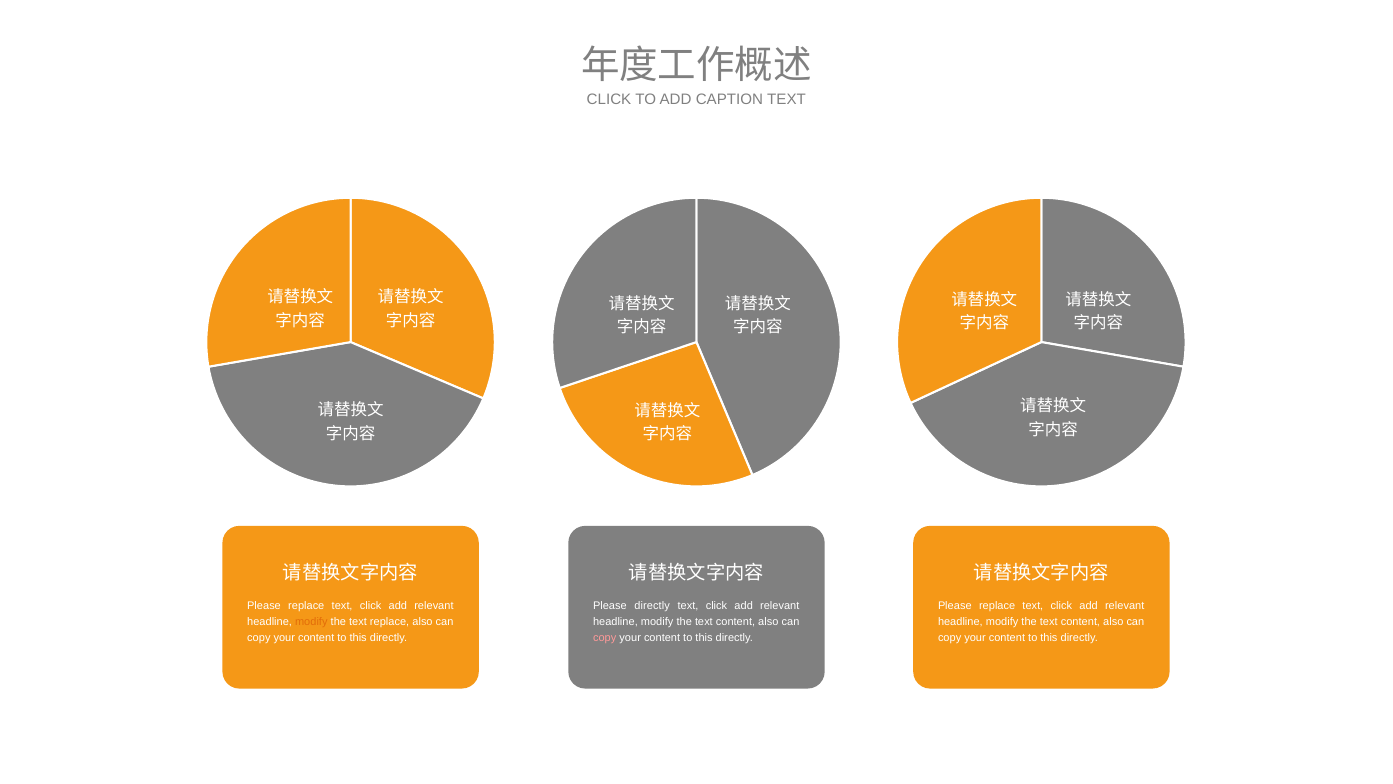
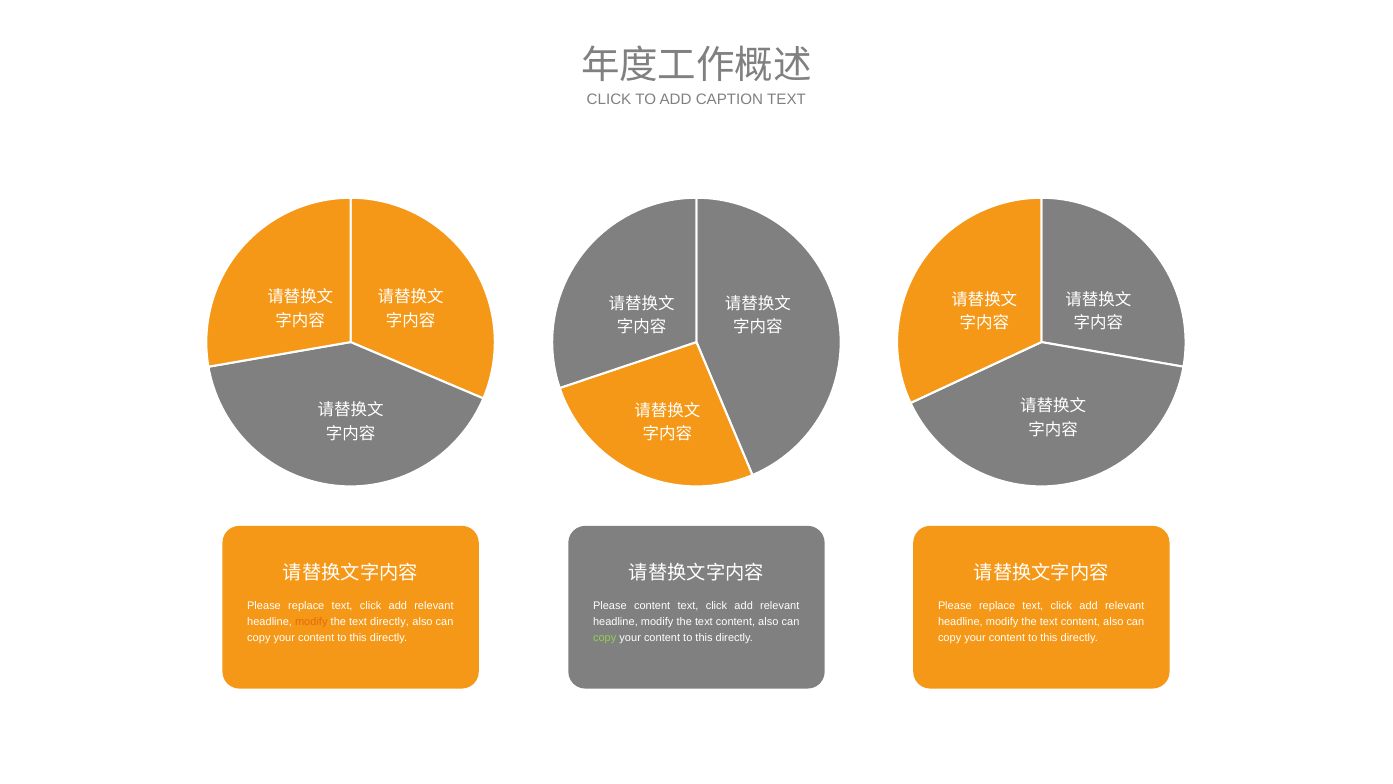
Please directly: directly -> content
text replace: replace -> directly
copy at (605, 637) colour: pink -> light green
